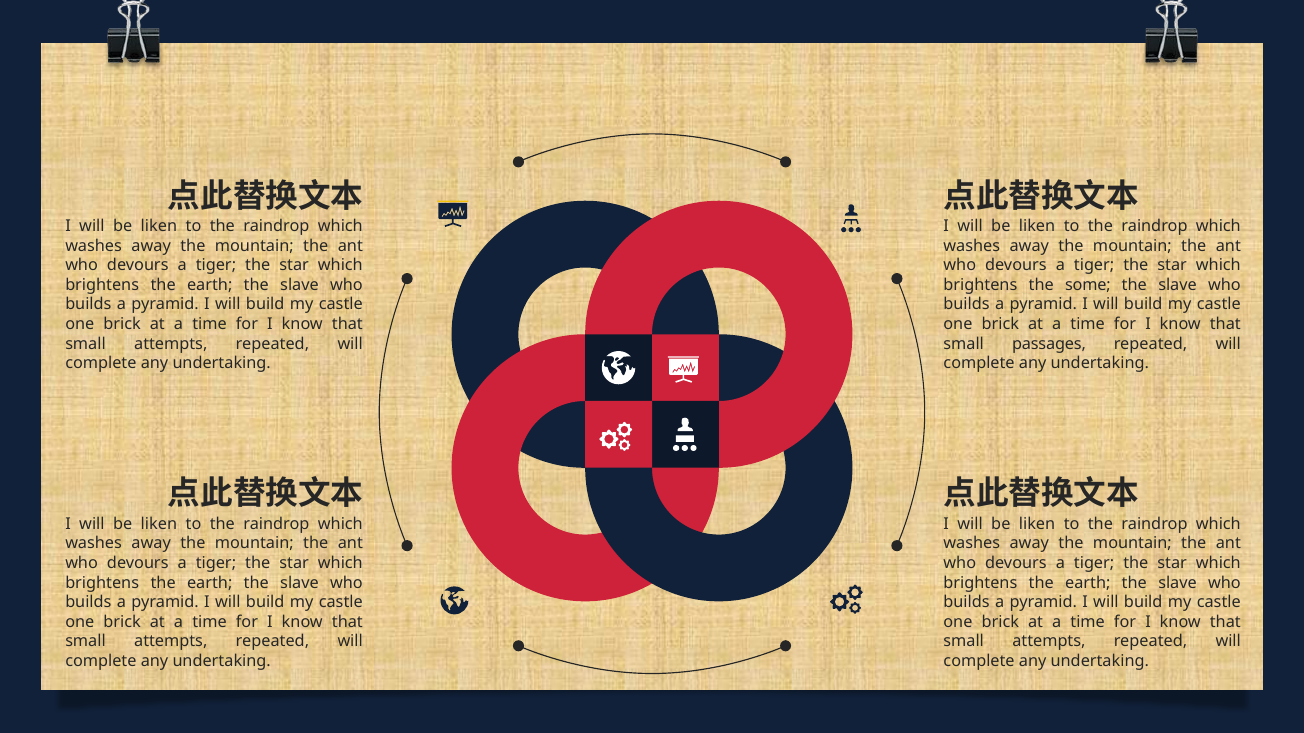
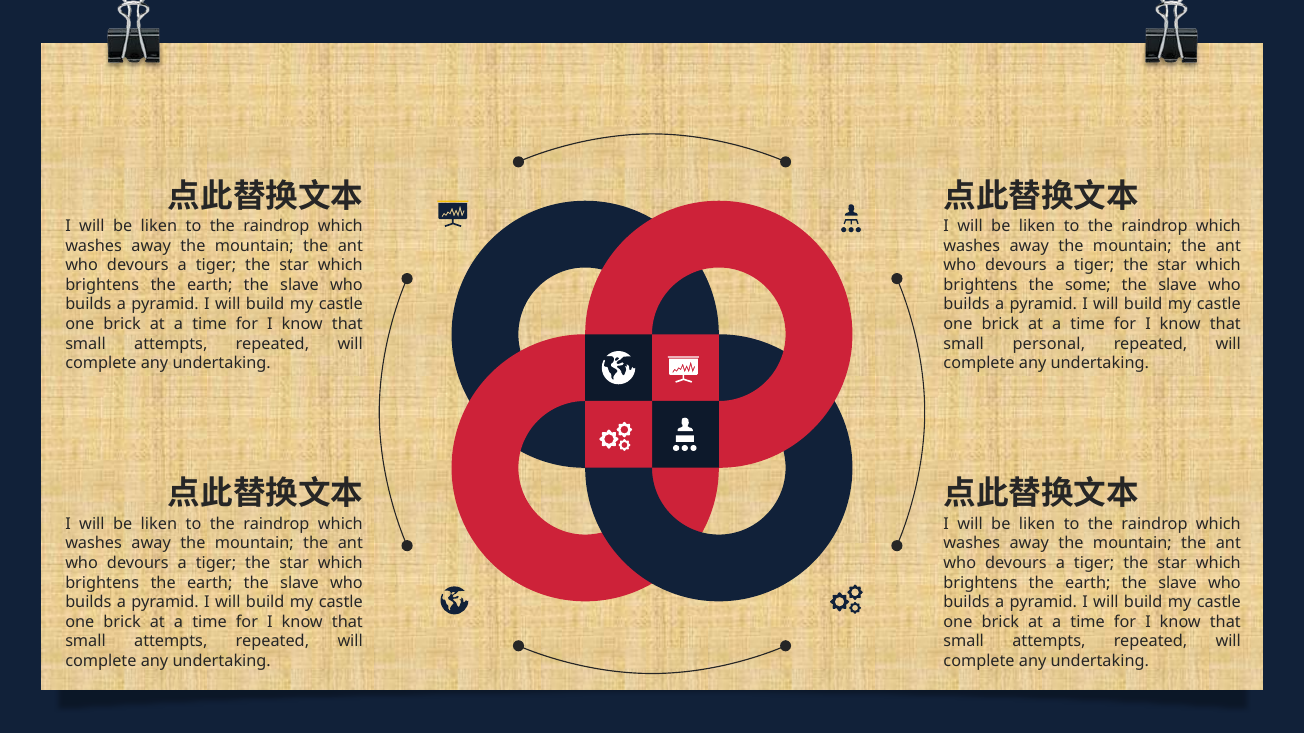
passages: passages -> personal
